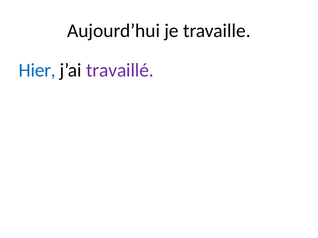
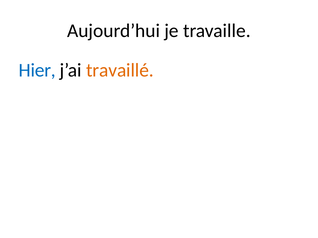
travaillé colour: purple -> orange
